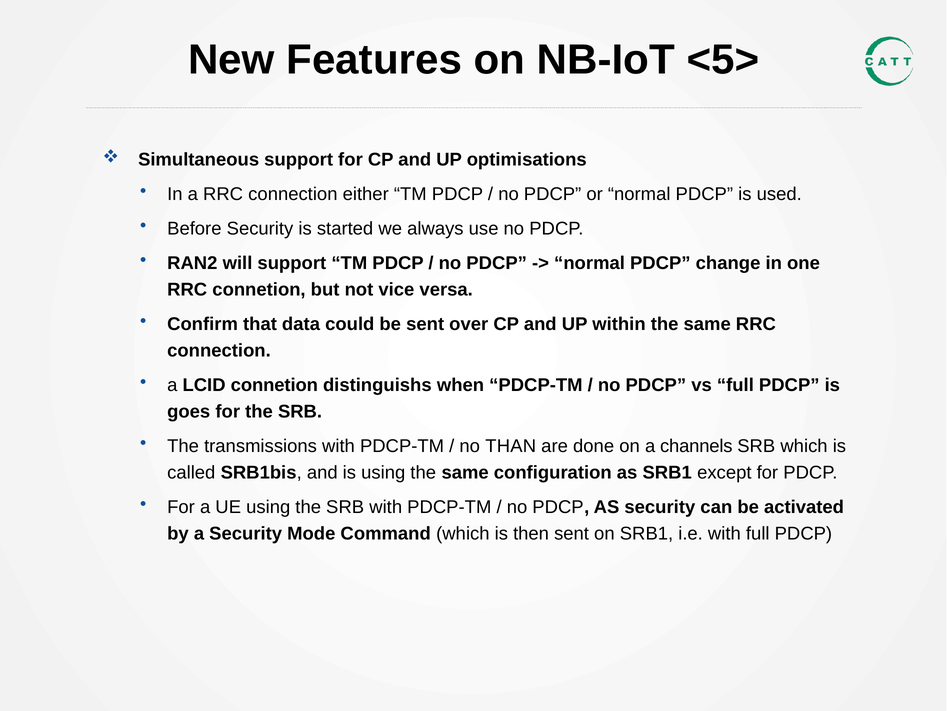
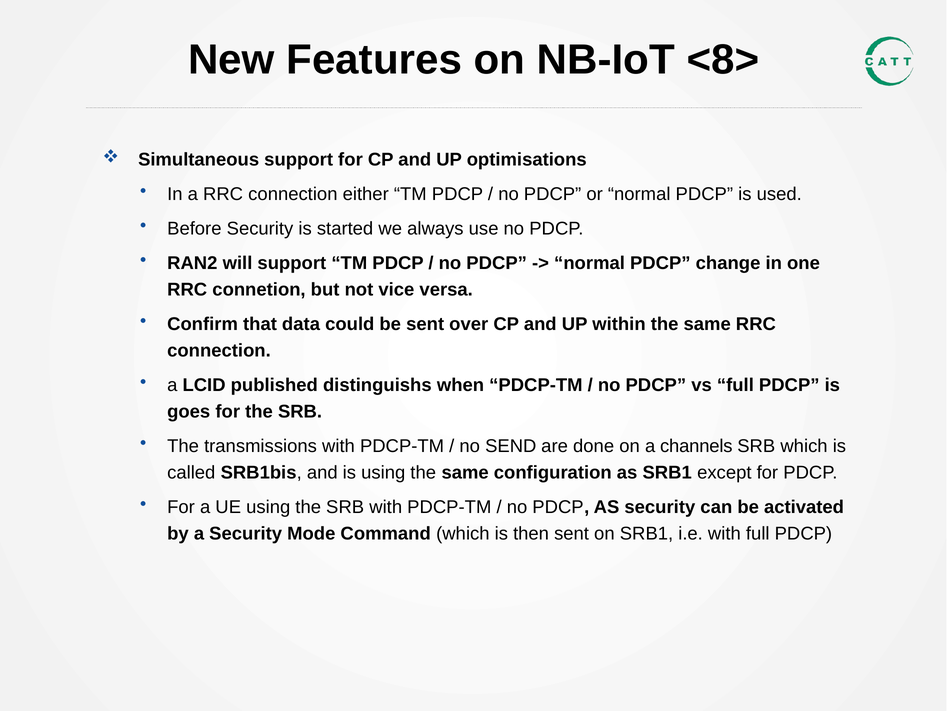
<5>: <5> -> <8>
LCID connetion: connetion -> published
THAN: THAN -> SEND
